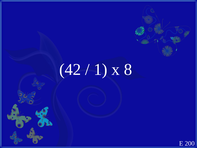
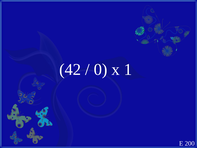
1: 1 -> 0
8: 8 -> 1
